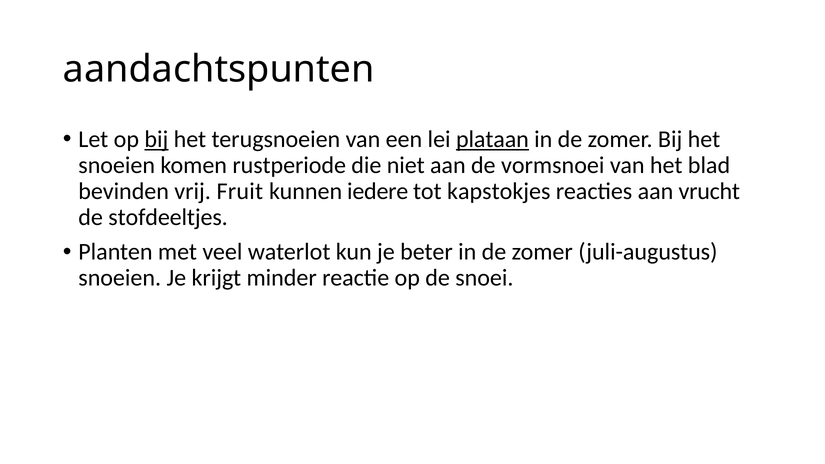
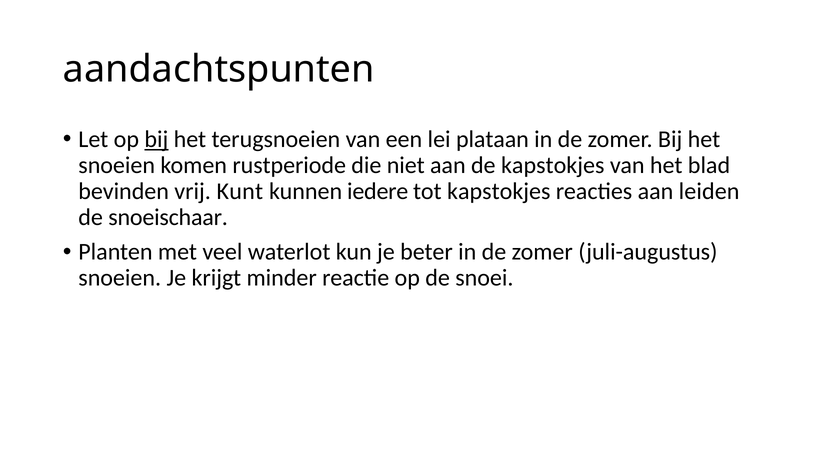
plataan underline: present -> none
de vormsnoei: vormsnoei -> kapstokjes
Fruit: Fruit -> Kunt
vrucht: vrucht -> leiden
stofdeeltjes: stofdeeltjes -> snoeischaar
